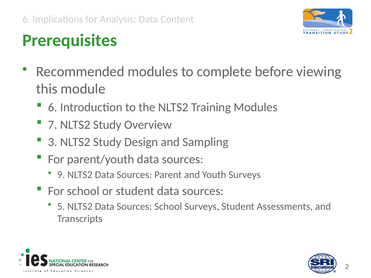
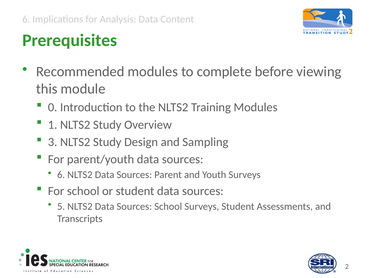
6 at (53, 107): 6 -> 0
7: 7 -> 1
9 at (61, 175): 9 -> 6
